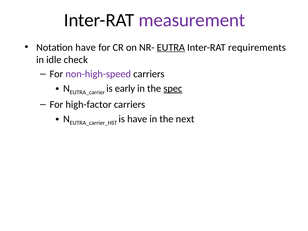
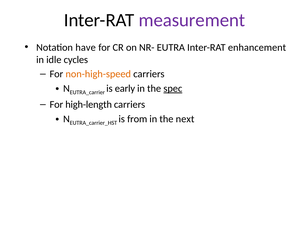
EUTRA underline: present -> none
requirements: requirements -> enhancement
check: check -> cycles
non-high-speed colour: purple -> orange
high-factor: high-factor -> high-length
is have: have -> from
